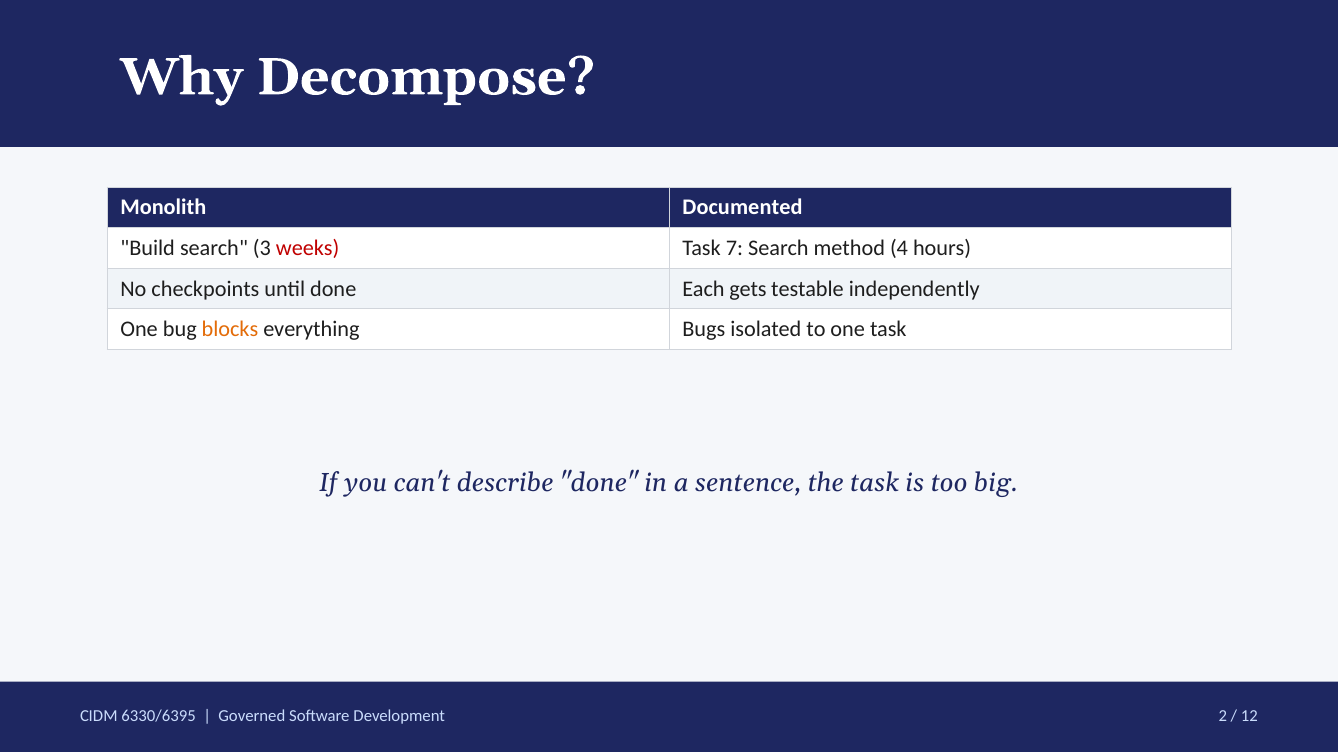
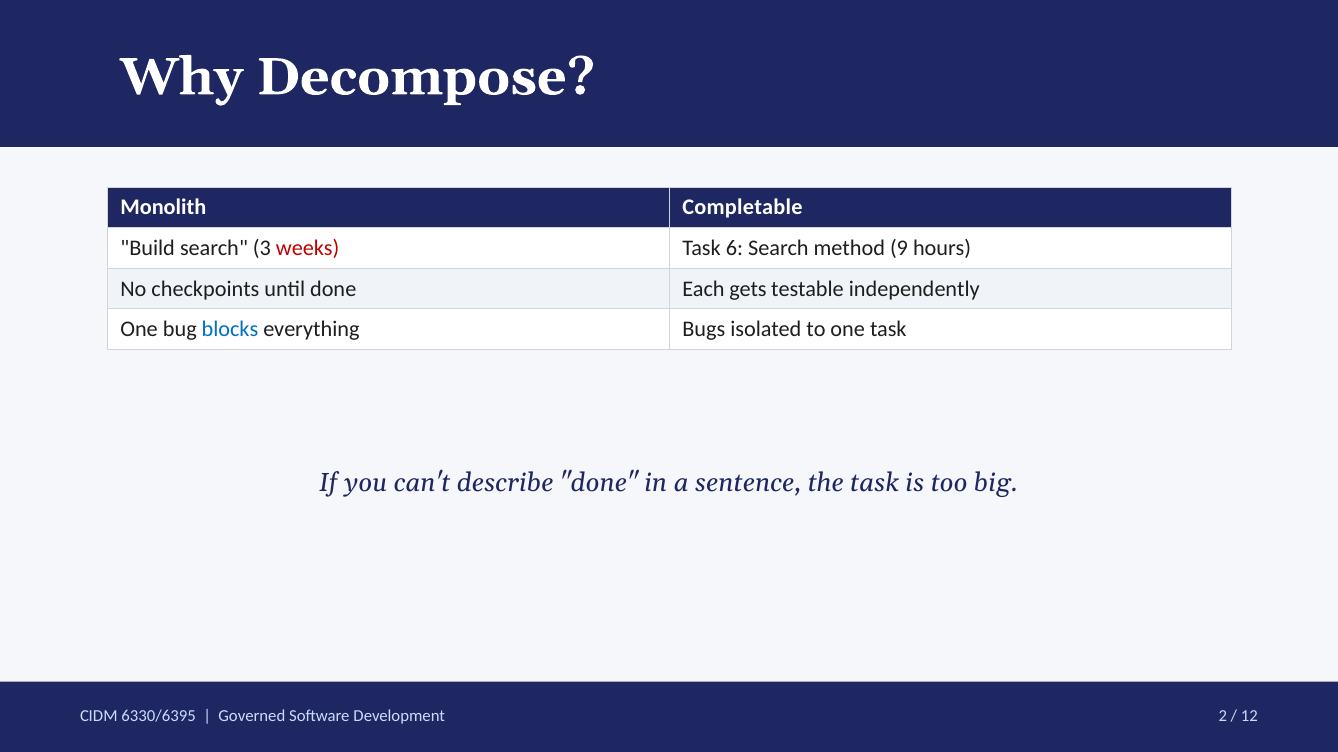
Documented: Documented -> Completable
7: 7 -> 6
4: 4 -> 9
blocks colour: orange -> blue
